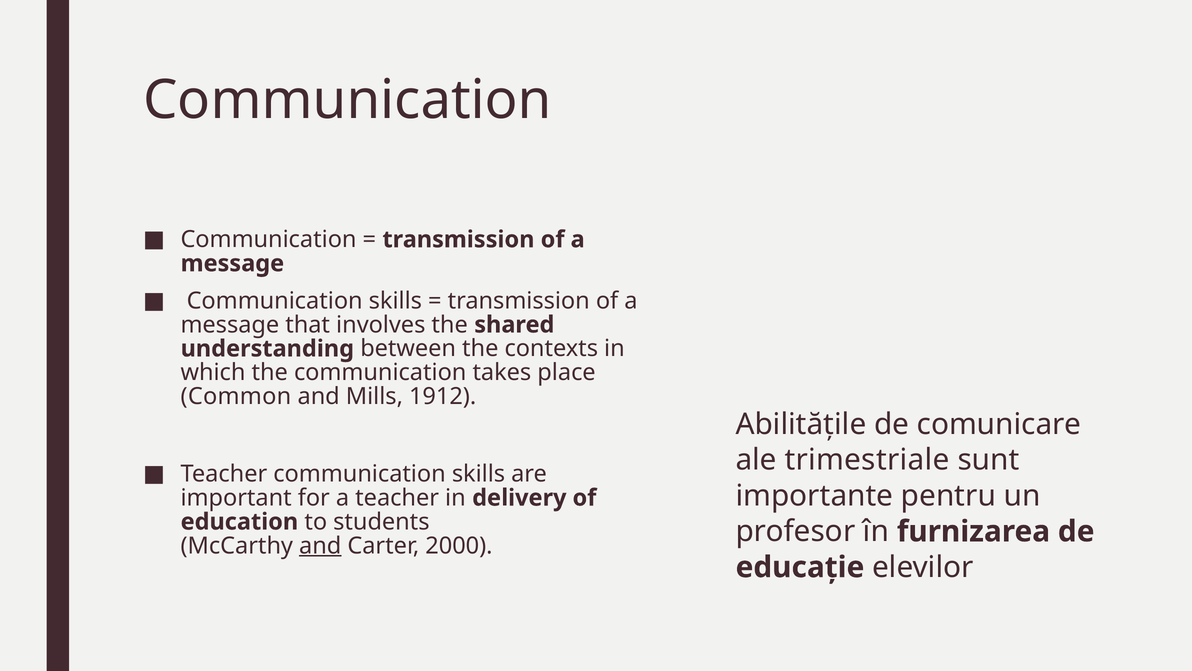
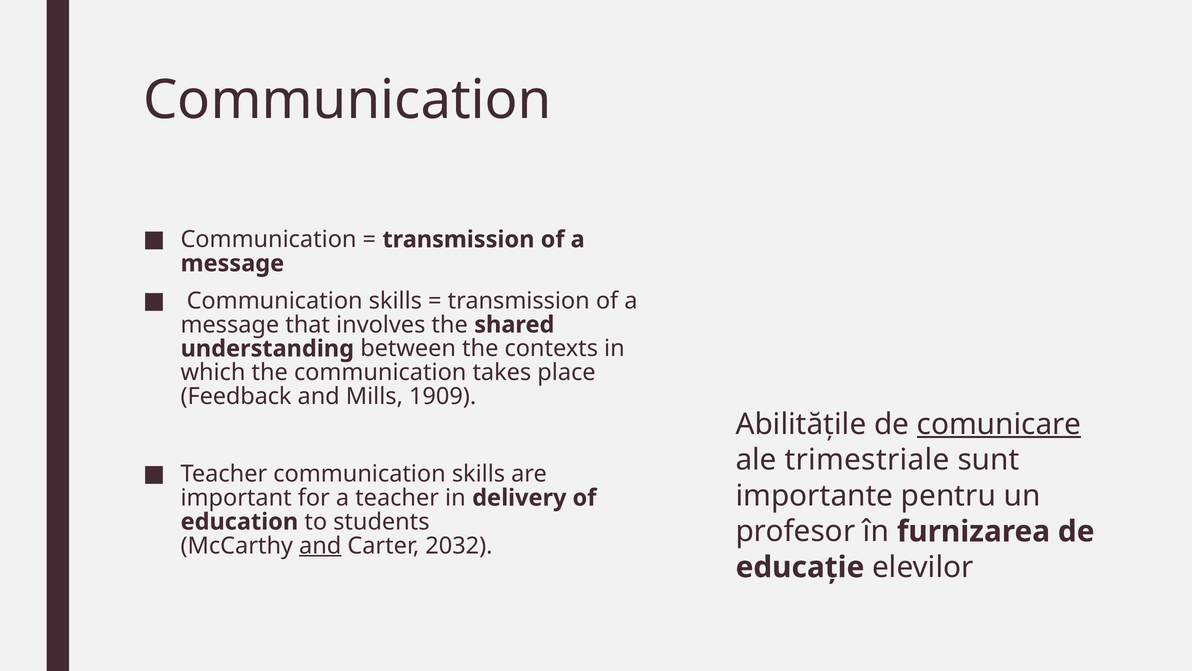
Common: Common -> Feedback
1912: 1912 -> 1909
comunicare underline: none -> present
2000: 2000 -> 2032
